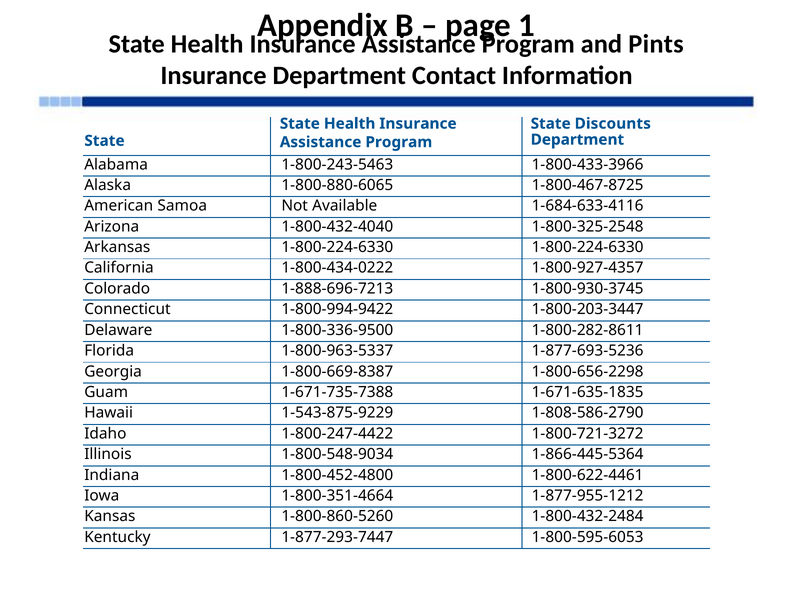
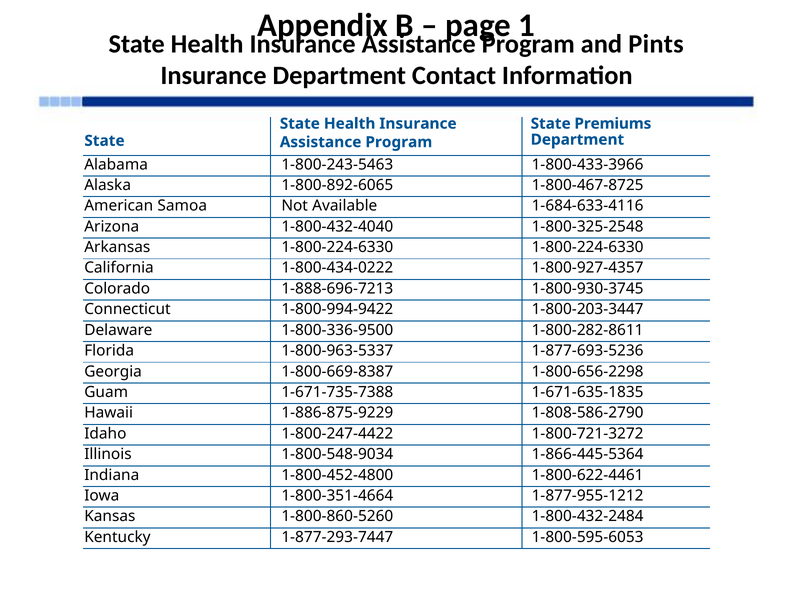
Discounts: Discounts -> Premiums
1-800-880-6065: 1-800-880-6065 -> 1-800-892-6065
1-543-875-9229: 1-543-875-9229 -> 1-886-875-9229
